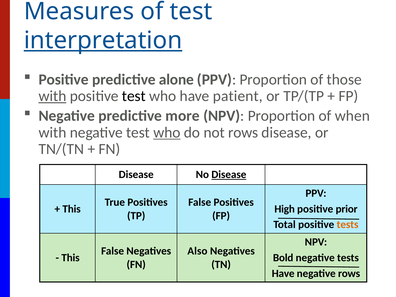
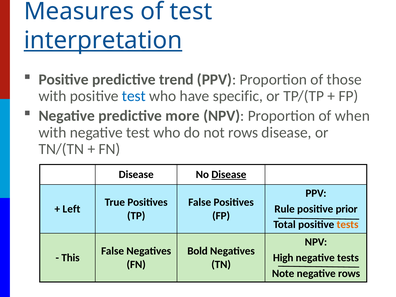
alone: alone -> trend
with at (52, 96) underline: present -> none
test at (134, 96) colour: black -> blue
patient: patient -> specific
who at (167, 133) underline: present -> none
This at (72, 209): This -> Left
High: High -> Rule
Also: Also -> Bold
Bold: Bold -> High
Have at (283, 273): Have -> Note
